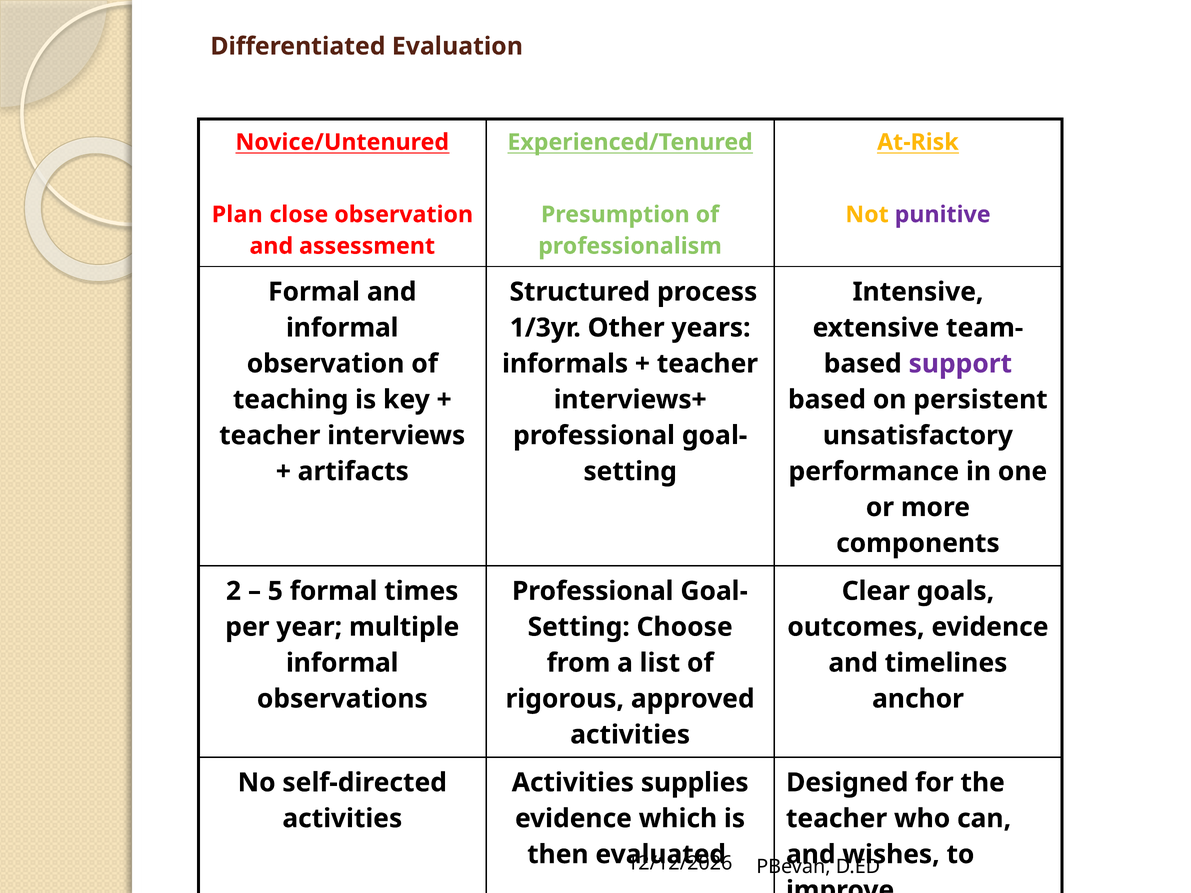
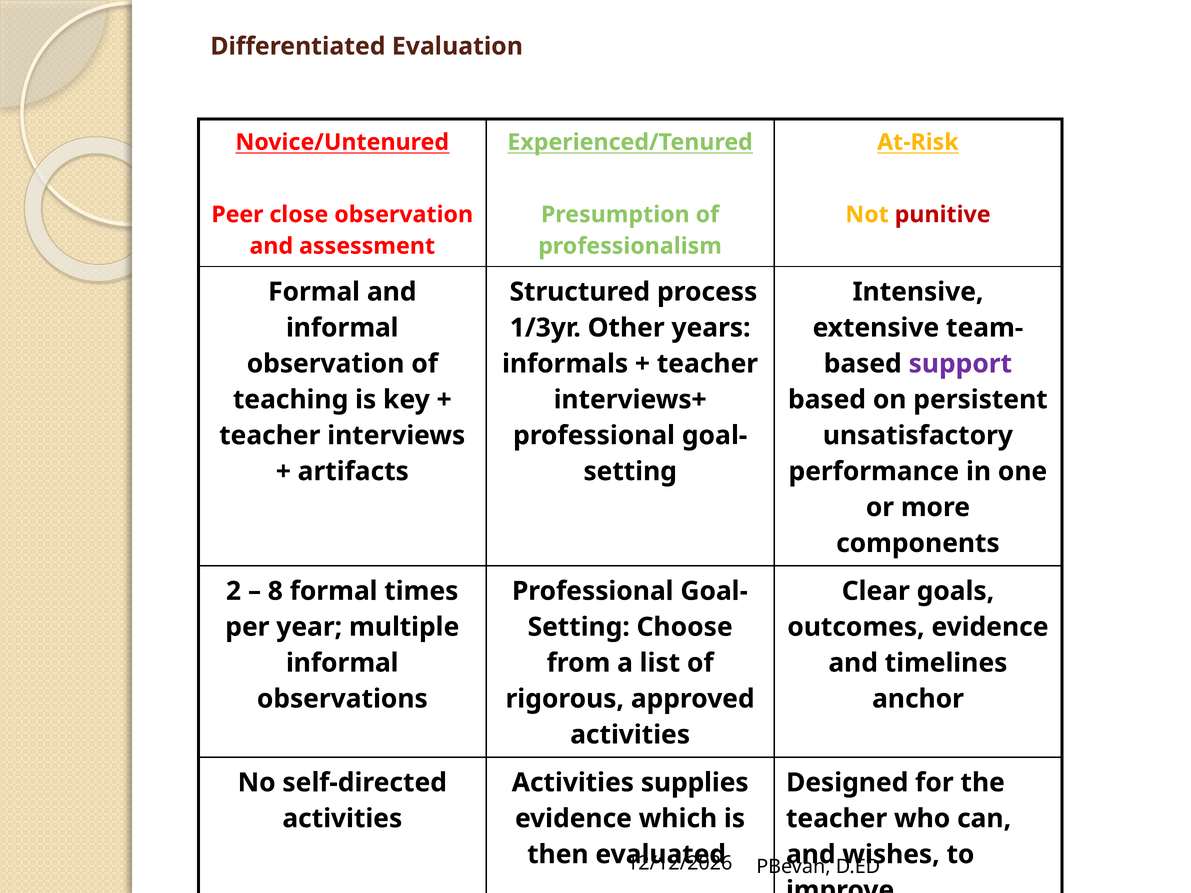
Plan: Plan -> Peer
punitive colour: purple -> red
5: 5 -> 8
